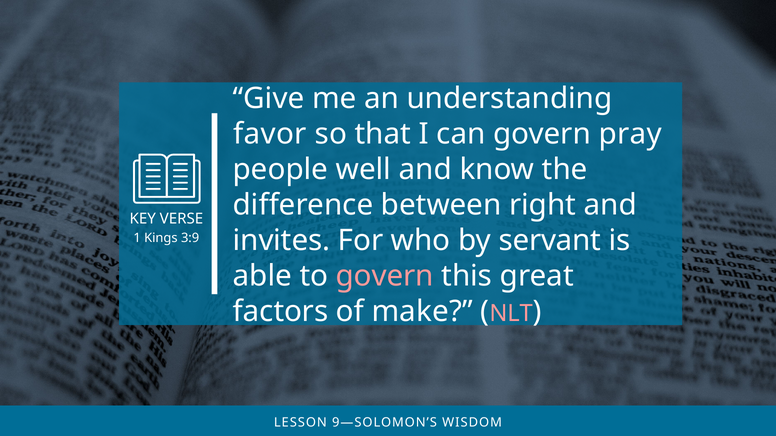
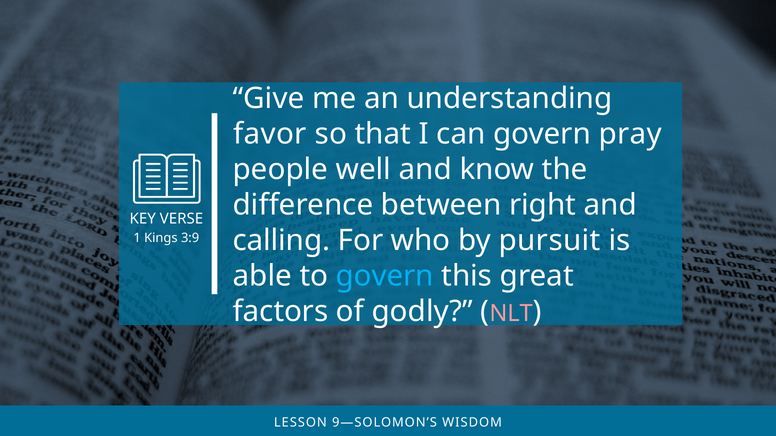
invites: invites -> calling
servant: servant -> pursuit
govern at (385, 276) colour: pink -> light blue
make: make -> godly
